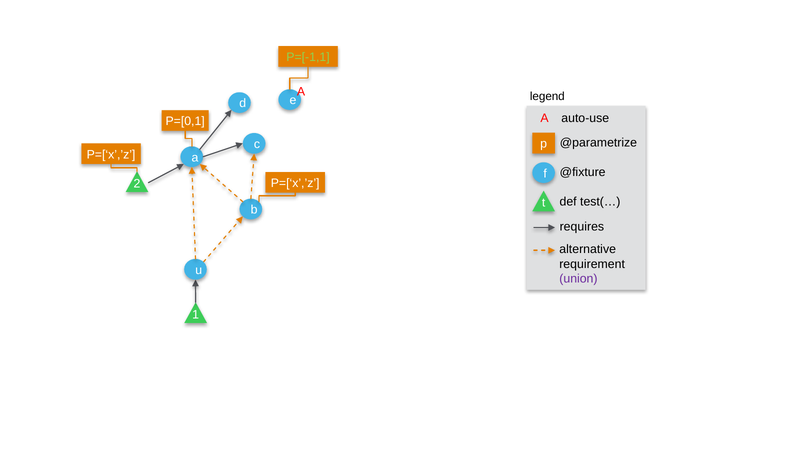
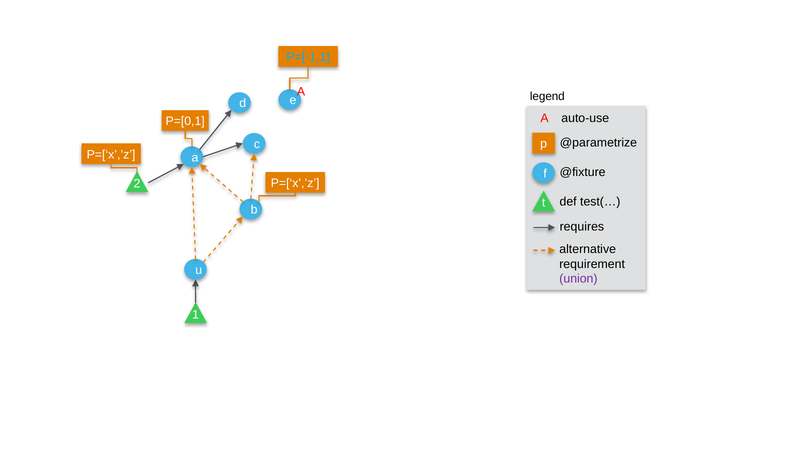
P=[-1,1 colour: light green -> light blue
